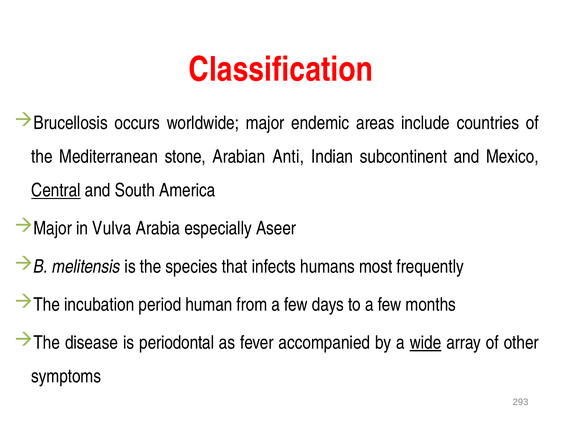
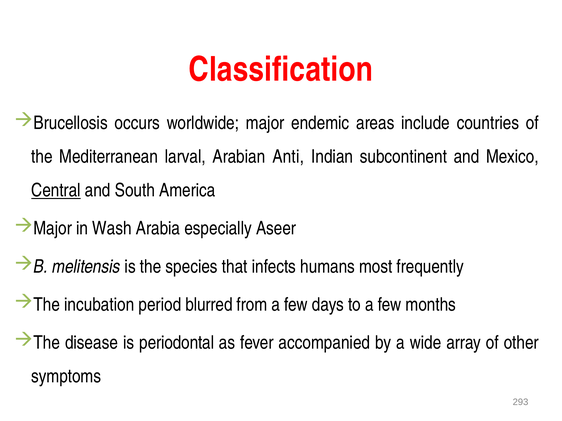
stone: stone -> larval
Vulva: Vulva -> Wash
human: human -> blurred
wide underline: present -> none
